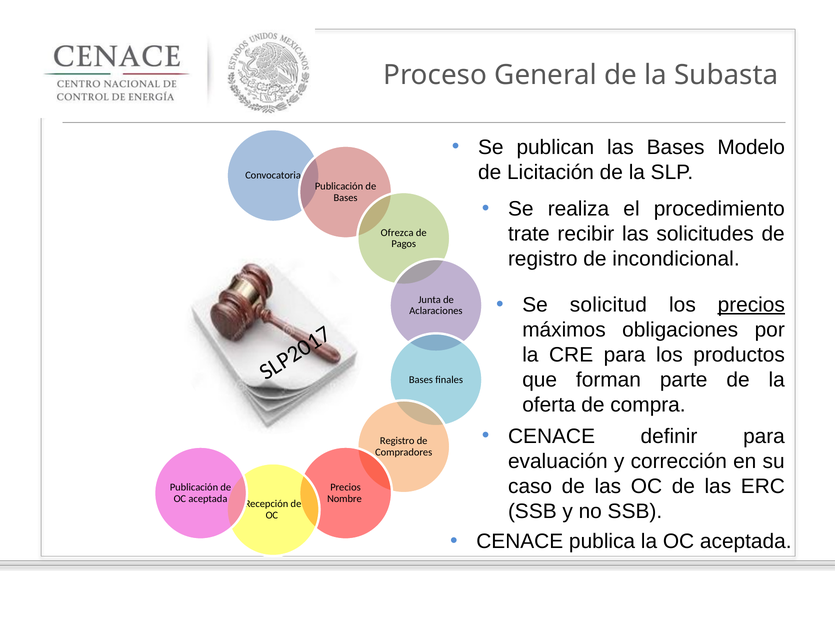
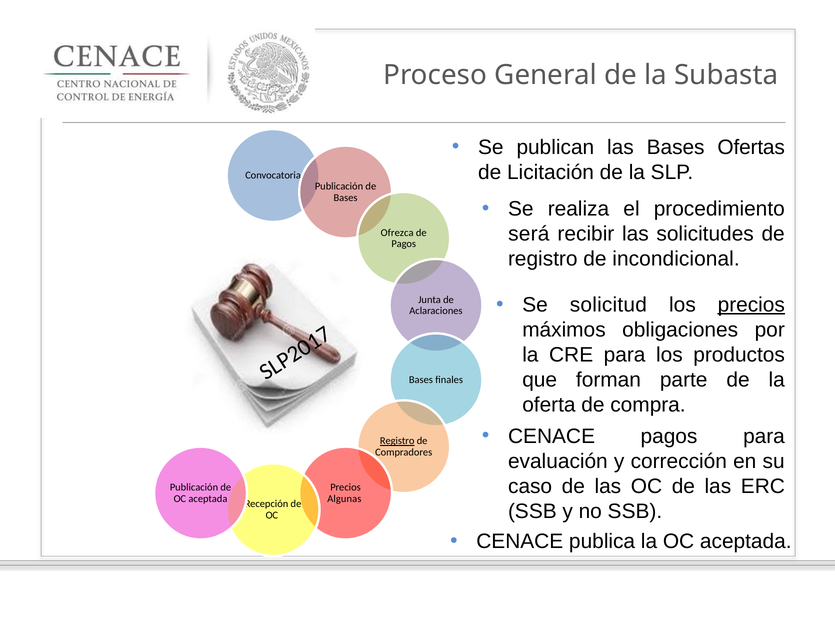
Modelo: Modelo -> Ofertas
trate: trate -> será
CENACE definir: definir -> pagos
Registro at (397, 441) underline: none -> present
Nombre: Nombre -> Algunas
